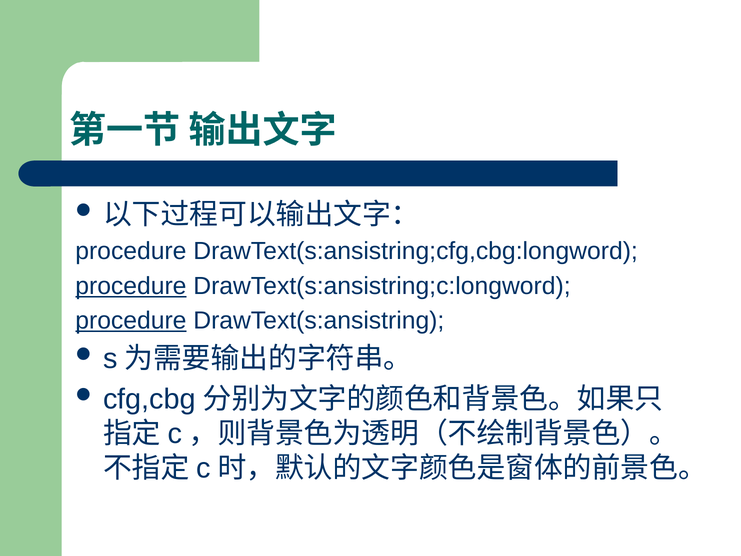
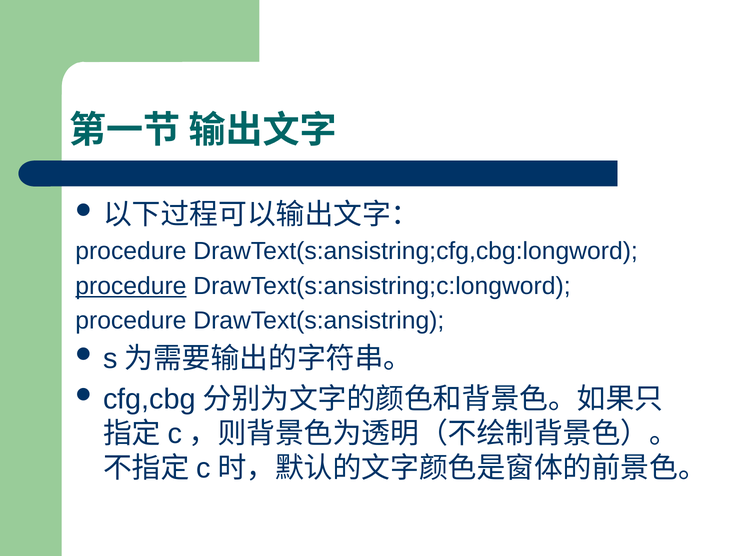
procedure at (131, 320) underline: present -> none
